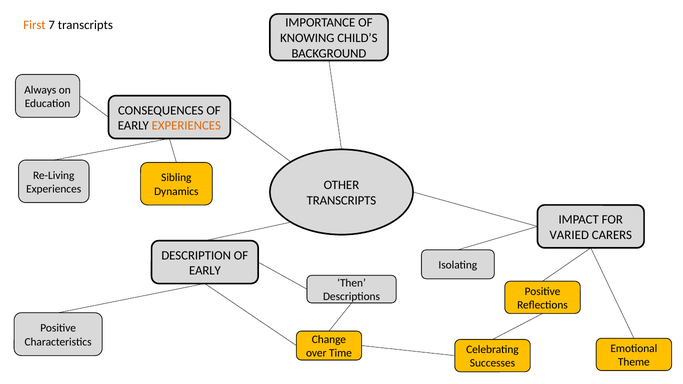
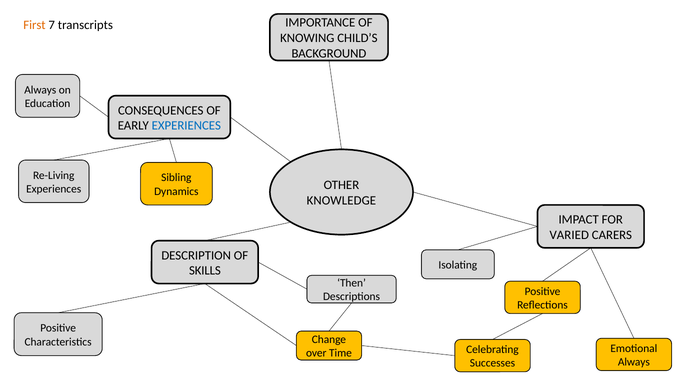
EXPERIENCES at (186, 126) colour: orange -> blue
TRANSCRIPTS at (341, 201): TRANSCRIPTS -> KNOWLEDGE
EARLY at (205, 271): EARLY -> SKILLS
Theme at (634, 362): Theme -> Always
